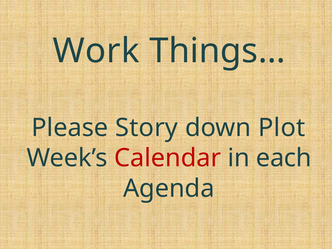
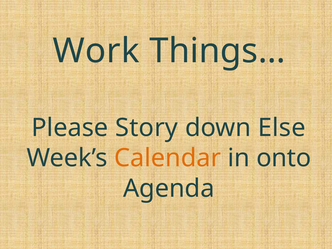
Plot: Plot -> Else
Calendar colour: red -> orange
each: each -> onto
